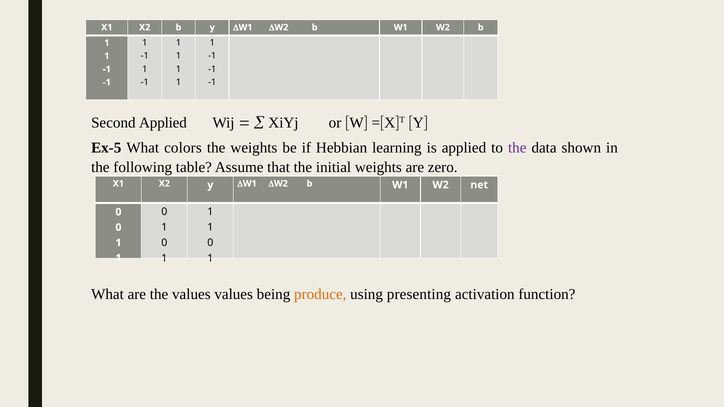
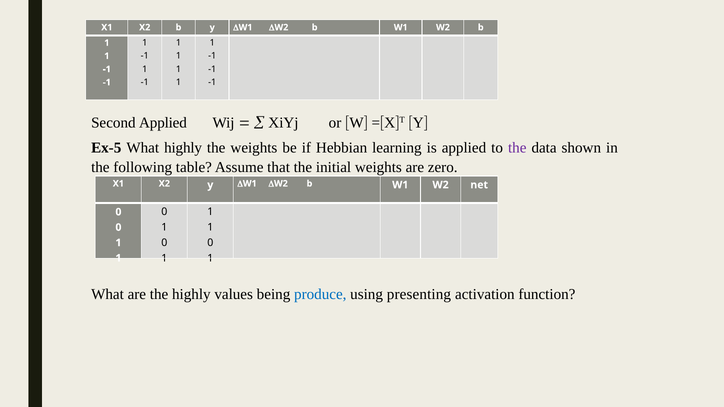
What colors: colors -> highly
the values: values -> highly
produce colour: orange -> blue
